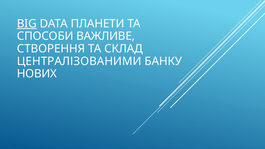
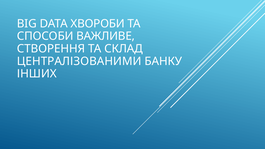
BIG underline: present -> none
ПЛАНЕТИ: ПЛАНЕТИ -> ХВОРОБИ
НОВИХ: НОВИХ -> ІНШИХ
